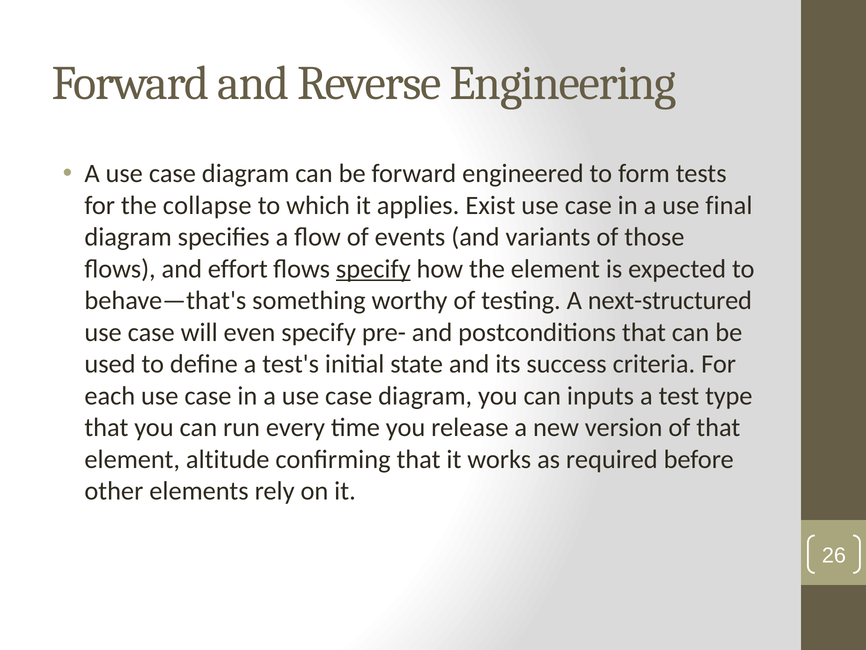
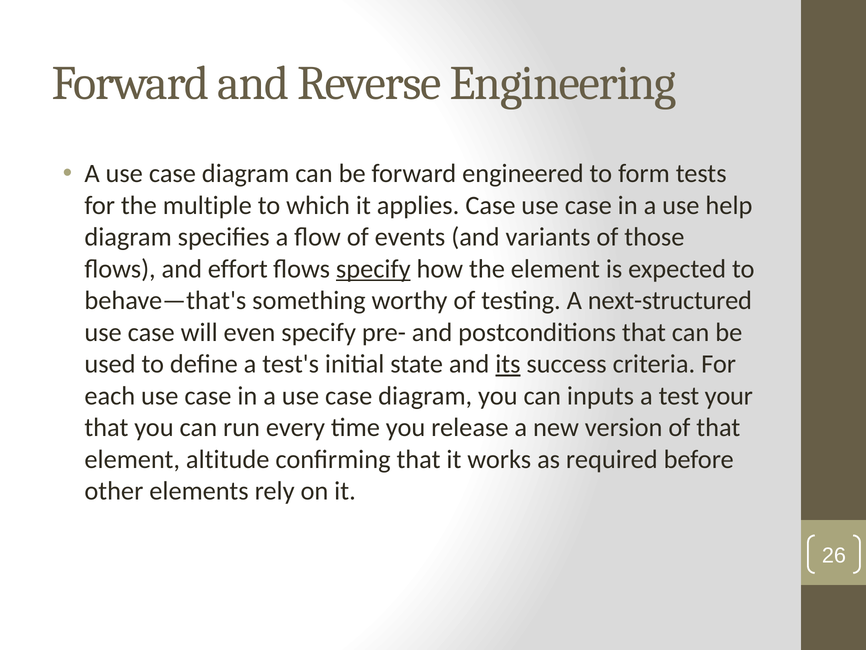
collapse: collapse -> multiple
applies Exist: Exist -> Case
final: final -> help
its underline: none -> present
type: type -> your
